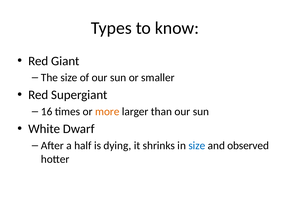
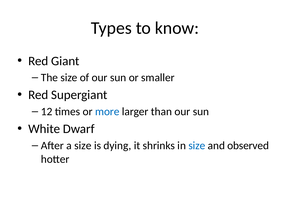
16: 16 -> 12
more colour: orange -> blue
a half: half -> size
